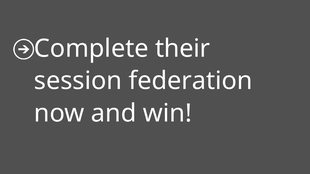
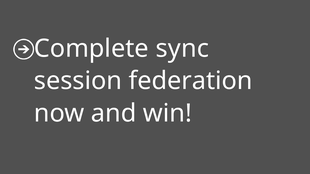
their: their -> sync
